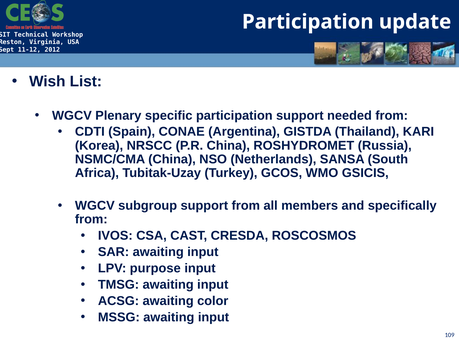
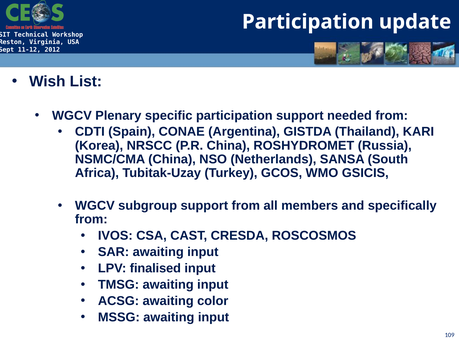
purpose: purpose -> finalised
